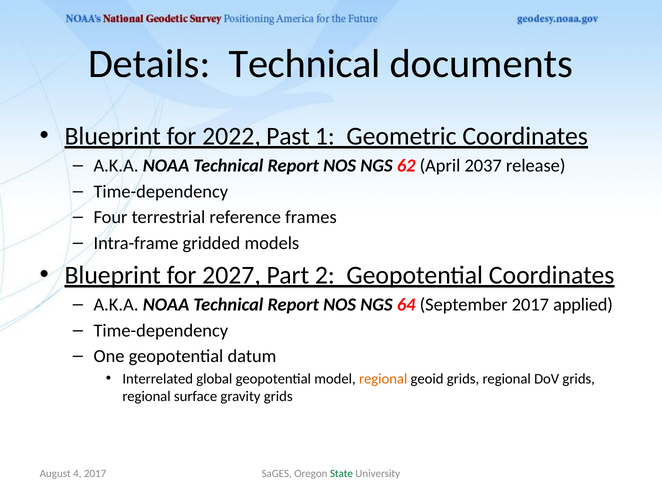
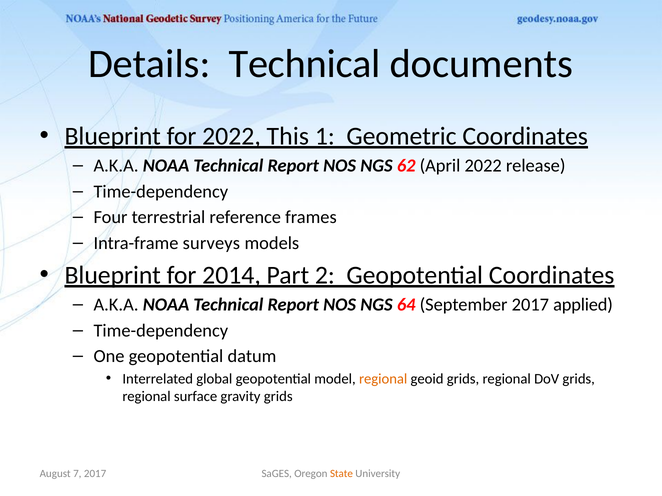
Past: Past -> This
April 2037: 2037 -> 2022
gridded: gridded -> surveys
2027: 2027 -> 2014
4: 4 -> 7
State colour: green -> orange
